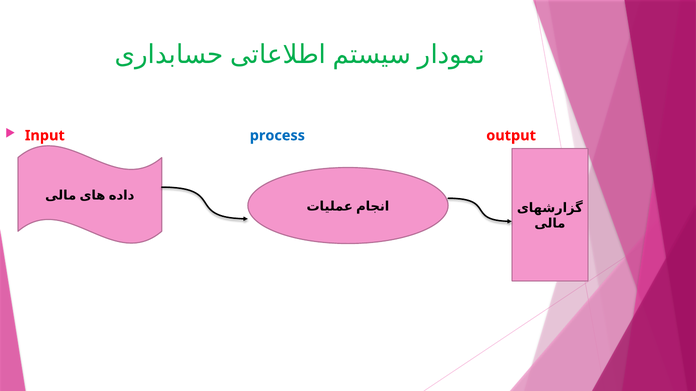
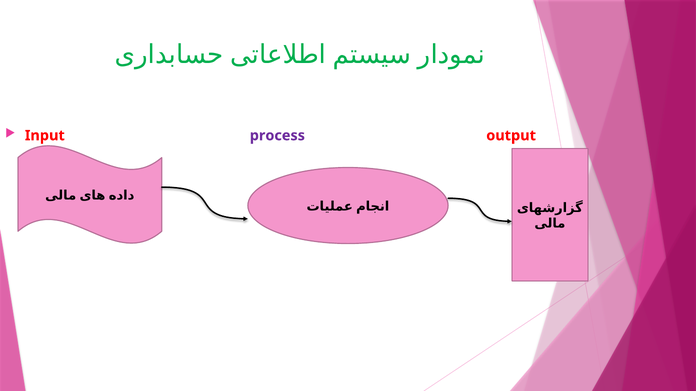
process colour: blue -> purple
